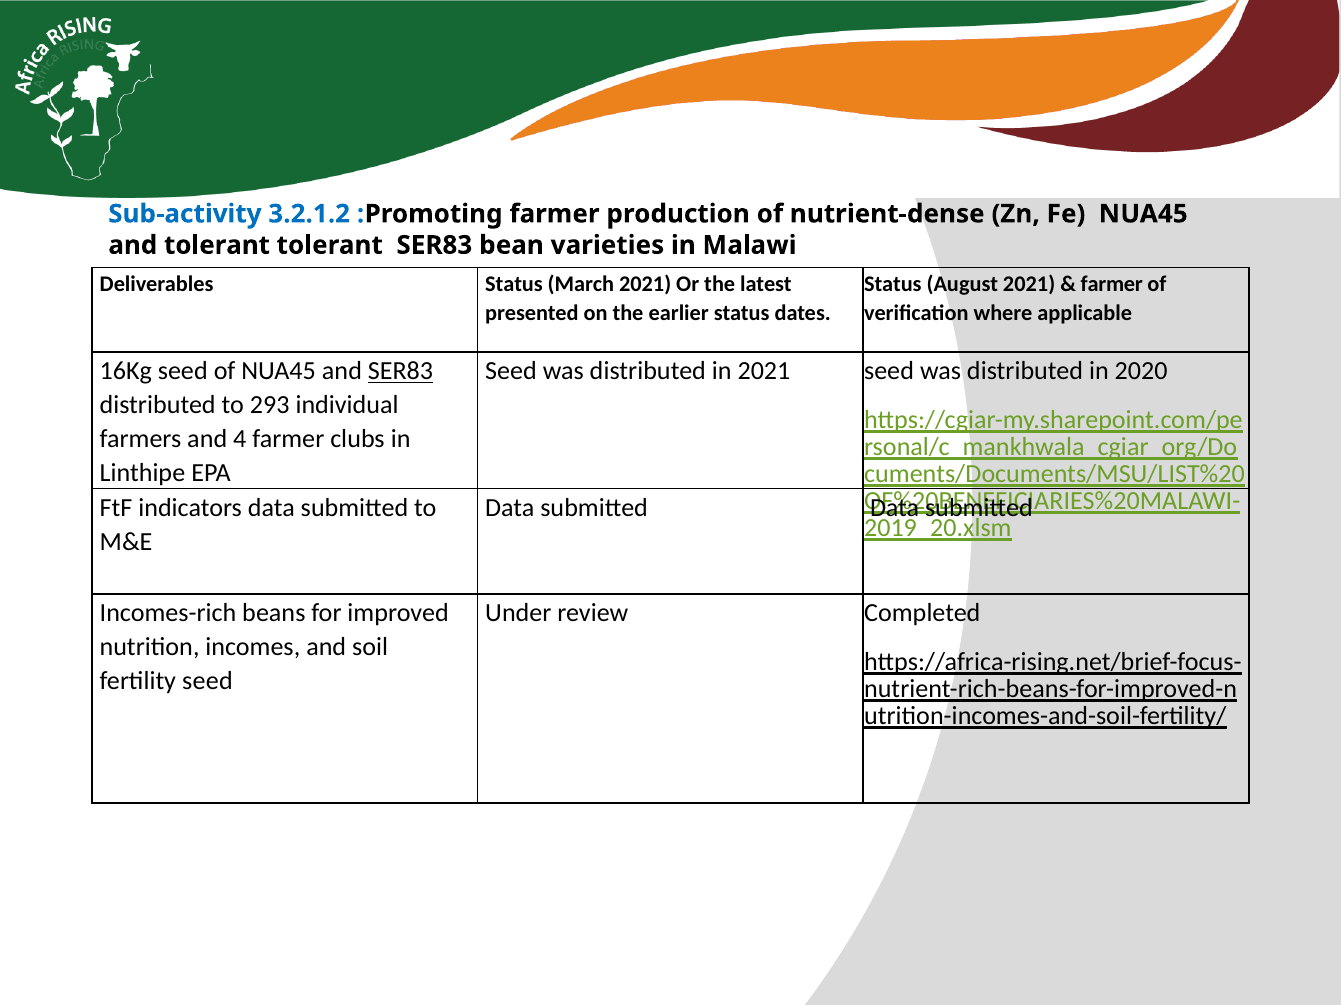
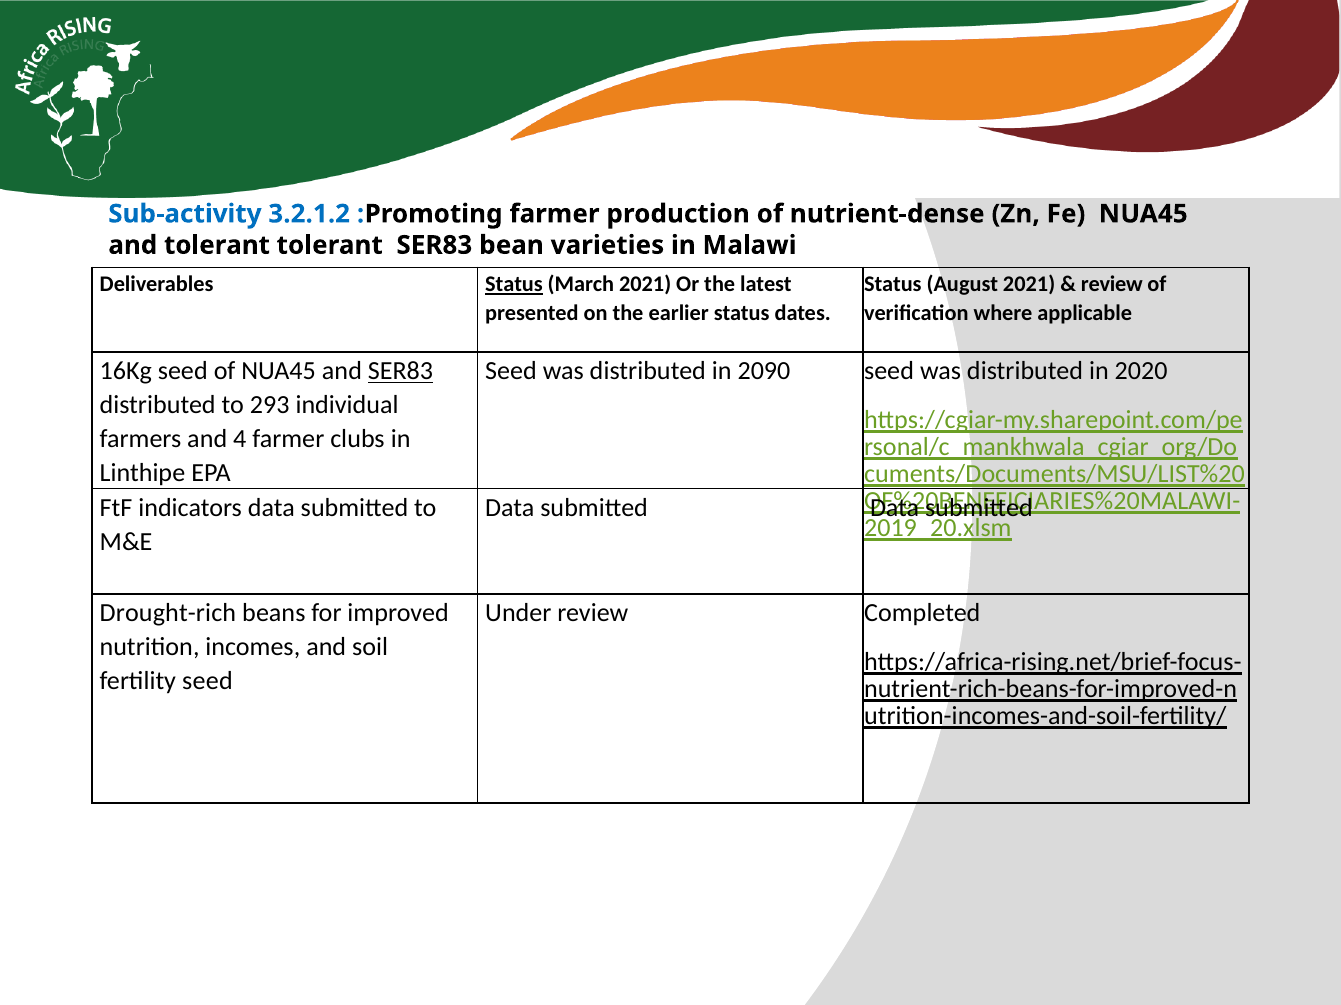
Status at (514, 284) underline: none -> present
farmer at (1112, 284): farmer -> review
in 2021: 2021 -> 2090
Incomes-rich: Incomes-rich -> Drought-rich
